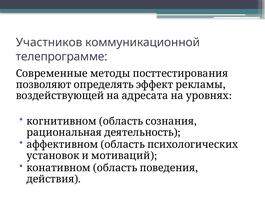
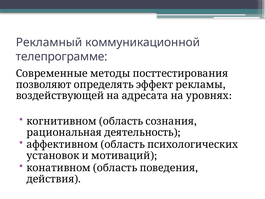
Участников: Участников -> Рекламный
